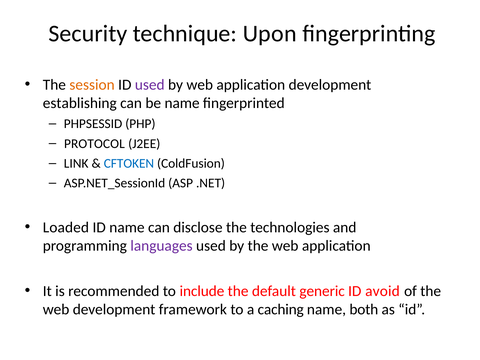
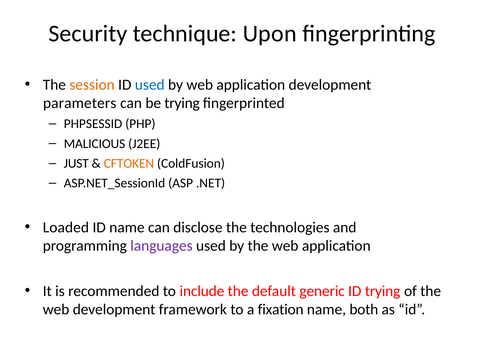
used at (150, 85) colour: purple -> blue
establishing: establishing -> parameters
be name: name -> trying
PROTOCOL: PROTOCOL -> MALICIOUS
LINK: LINK -> JUST
CFTOKEN colour: blue -> orange
ID avoid: avoid -> trying
caching: caching -> fixation
